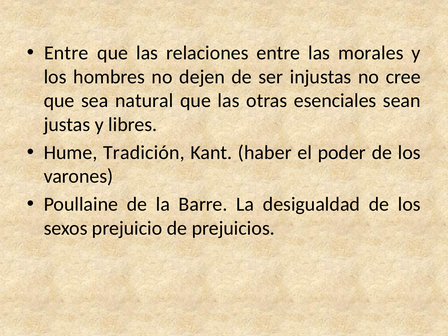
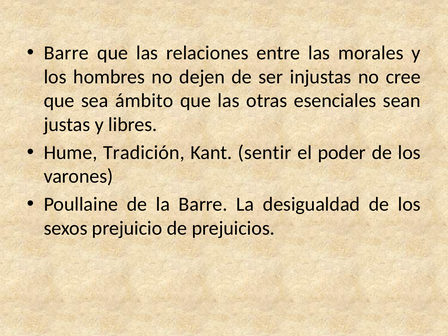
Entre at (66, 53): Entre -> Barre
natural: natural -> ámbito
haber: haber -> sentir
